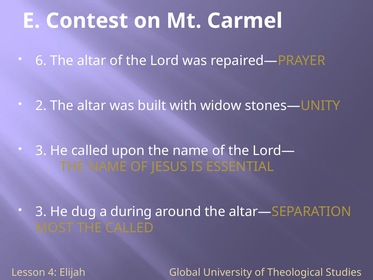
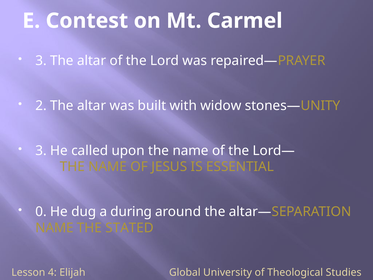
6 at (41, 61): 6 -> 3
3 at (41, 212): 3 -> 0
MOST at (54, 228): MOST -> NAME
THE CALLED: CALLED -> STATED
